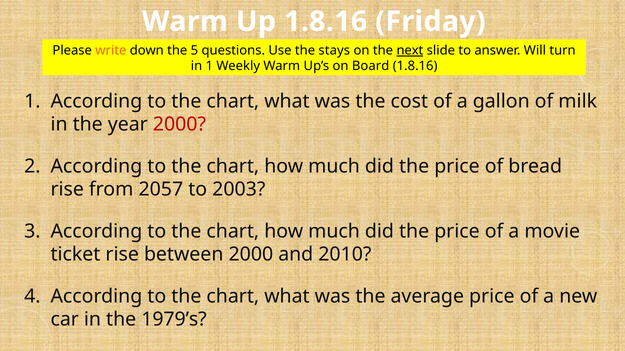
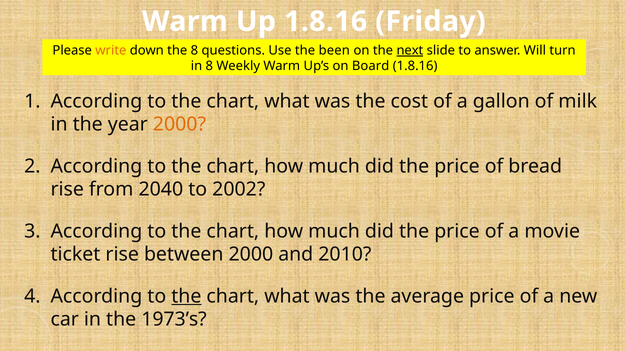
the 5: 5 -> 8
stays: stays -> been
in 1: 1 -> 8
2000 at (179, 125) colour: red -> orange
2057: 2057 -> 2040
2003: 2003 -> 2002
the at (186, 297) underline: none -> present
1979’s: 1979’s -> 1973’s
